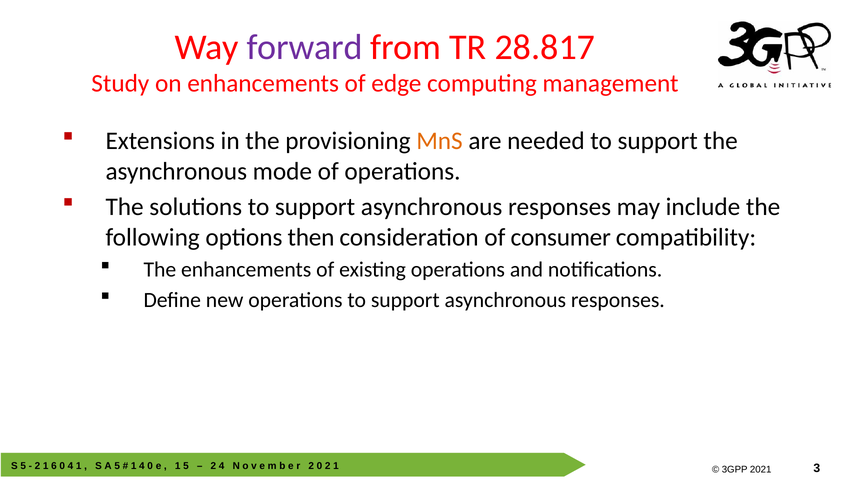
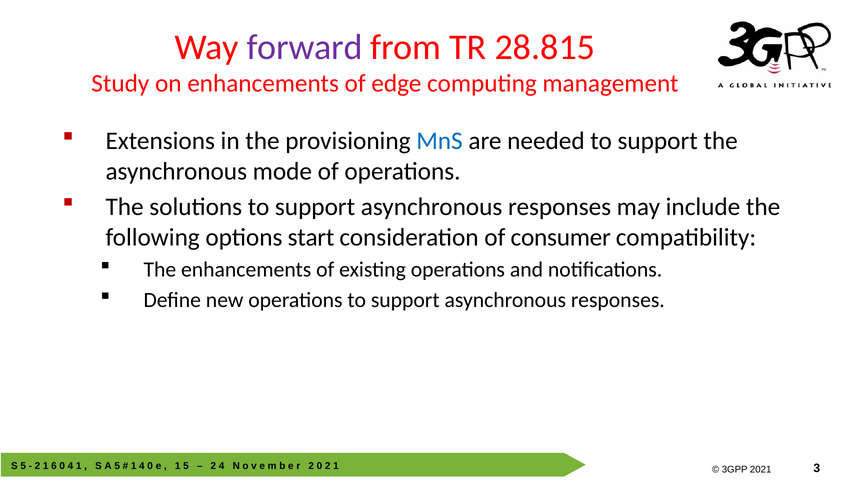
28.817: 28.817 -> 28.815
MnS colour: orange -> blue
then: then -> start
